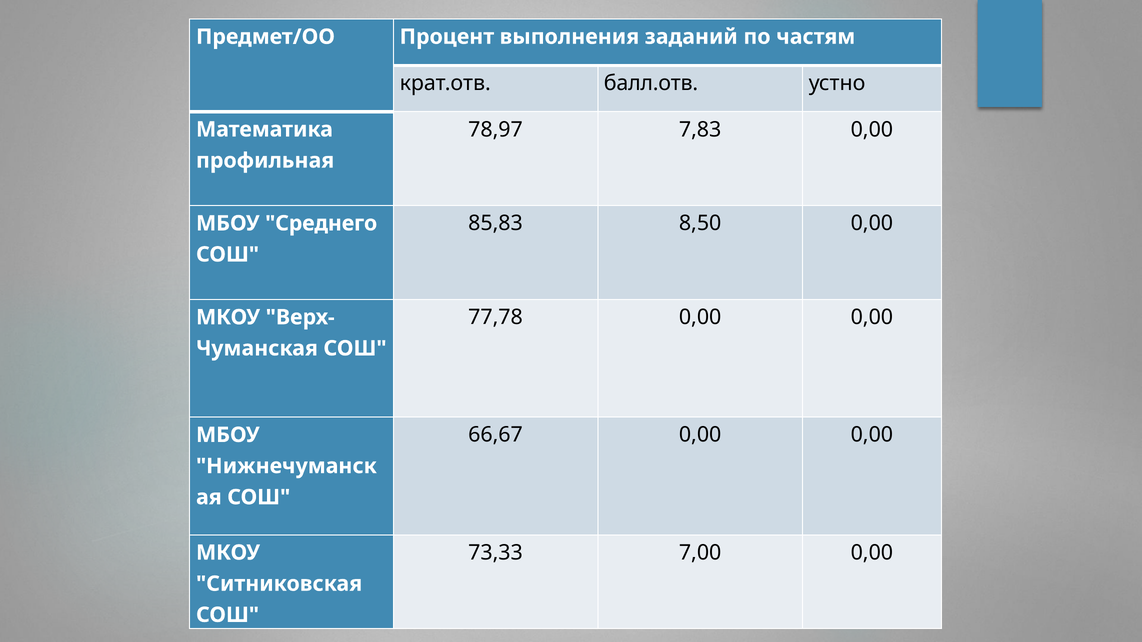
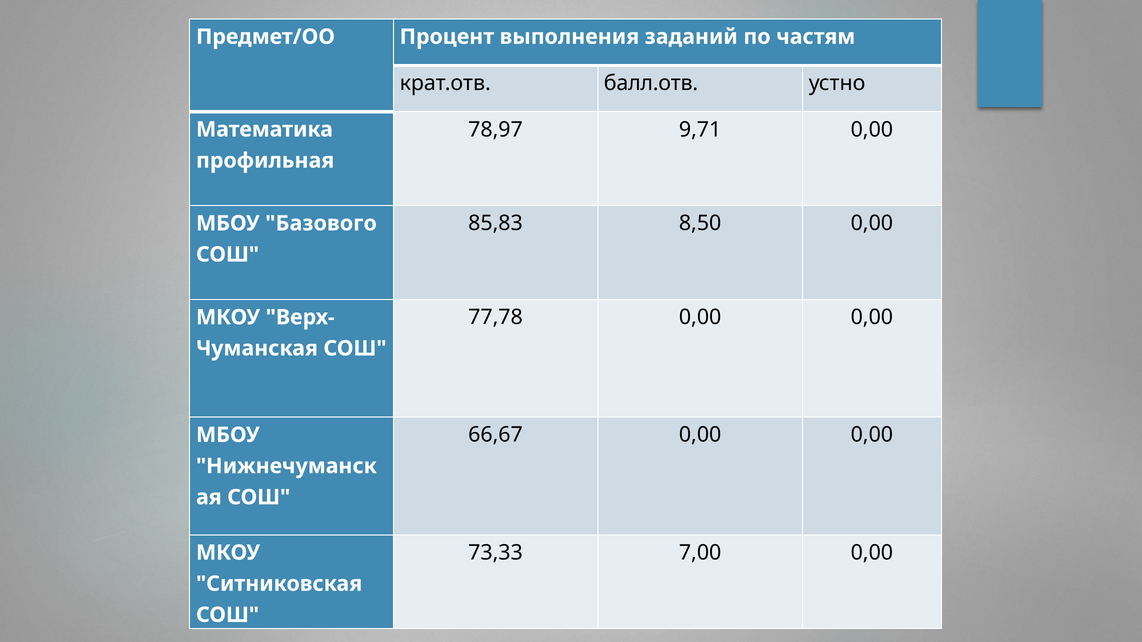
7,83: 7,83 -> 9,71
Среднего: Среднего -> Базового
